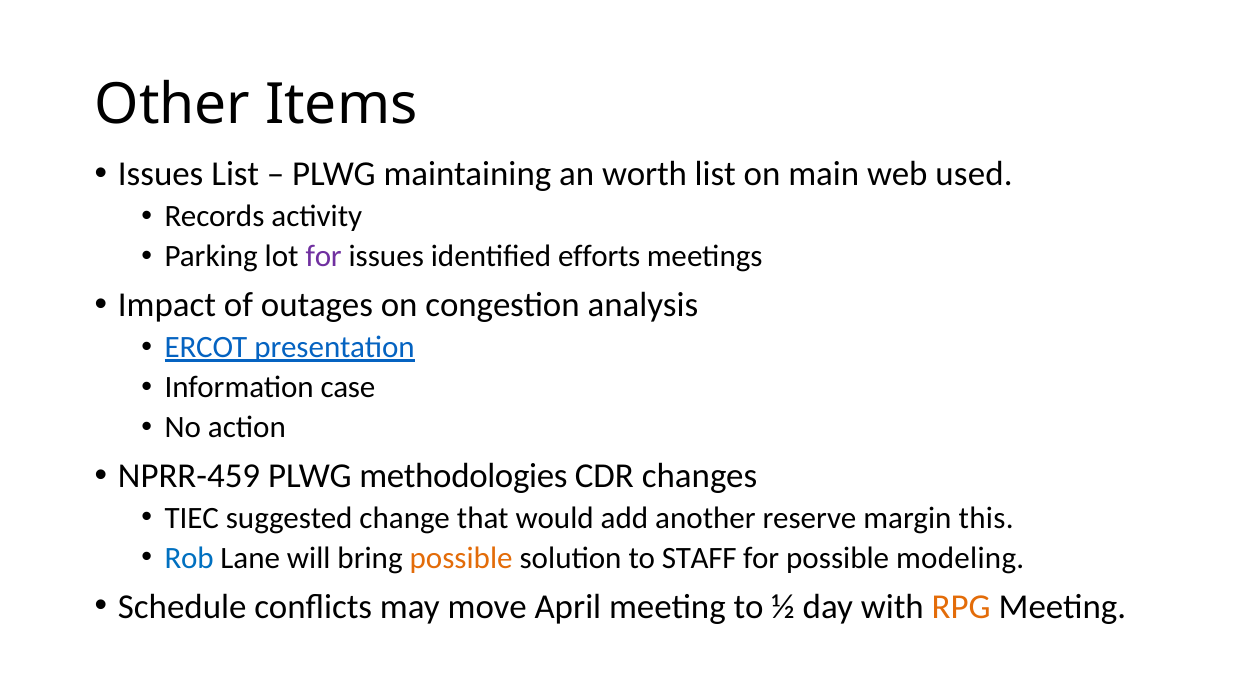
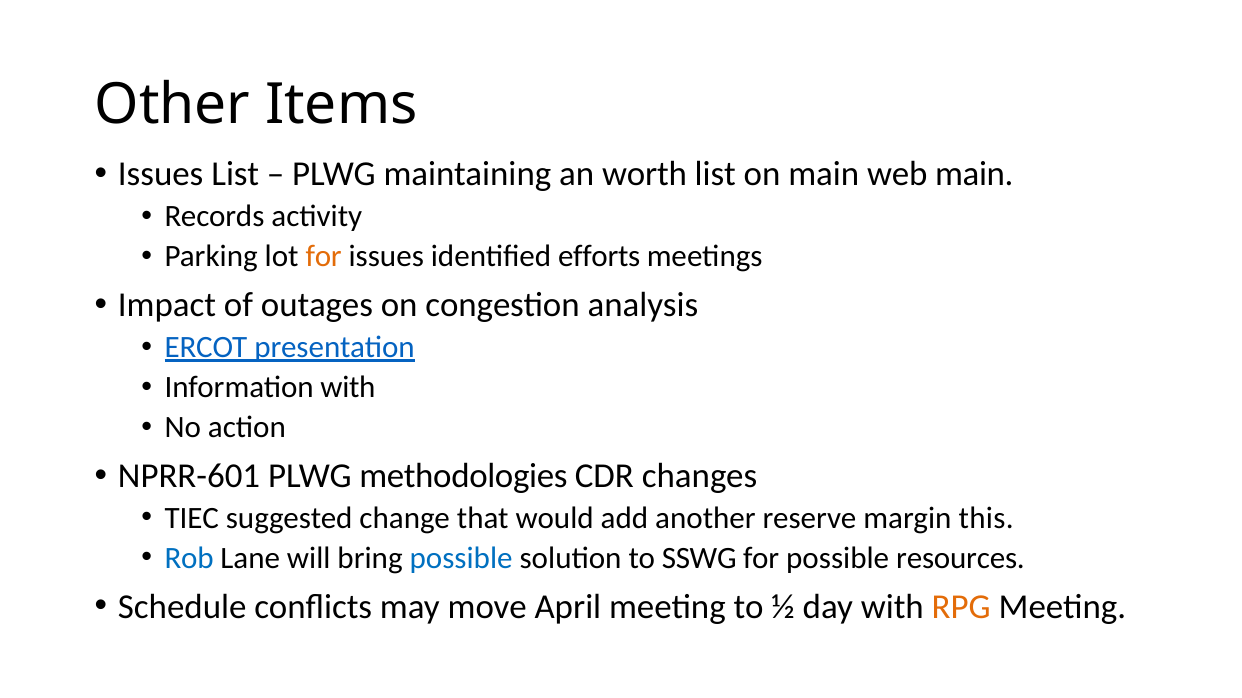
web used: used -> main
for at (324, 257) colour: purple -> orange
Information case: case -> with
NPRR-459: NPRR-459 -> NPRR-601
possible at (461, 559) colour: orange -> blue
STAFF: STAFF -> SSWG
modeling: modeling -> resources
